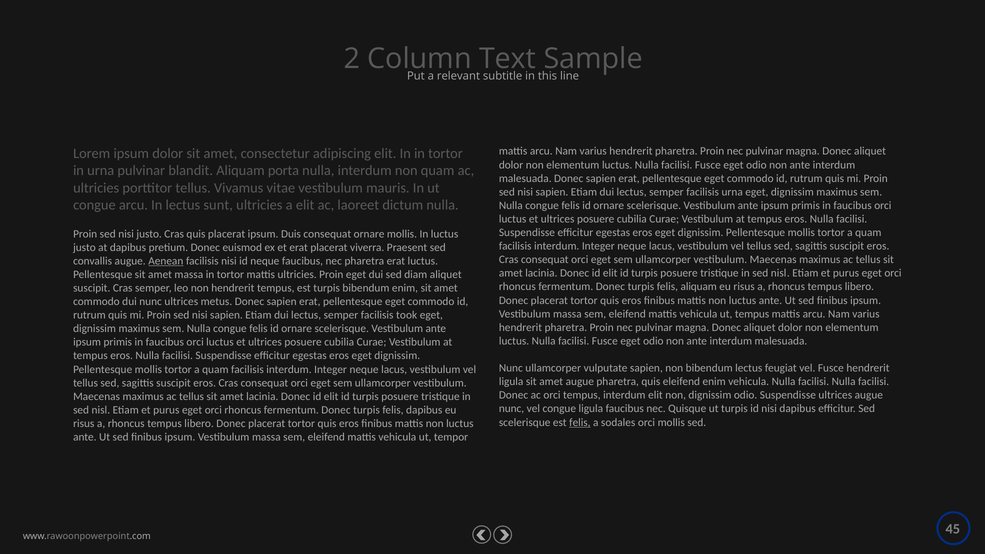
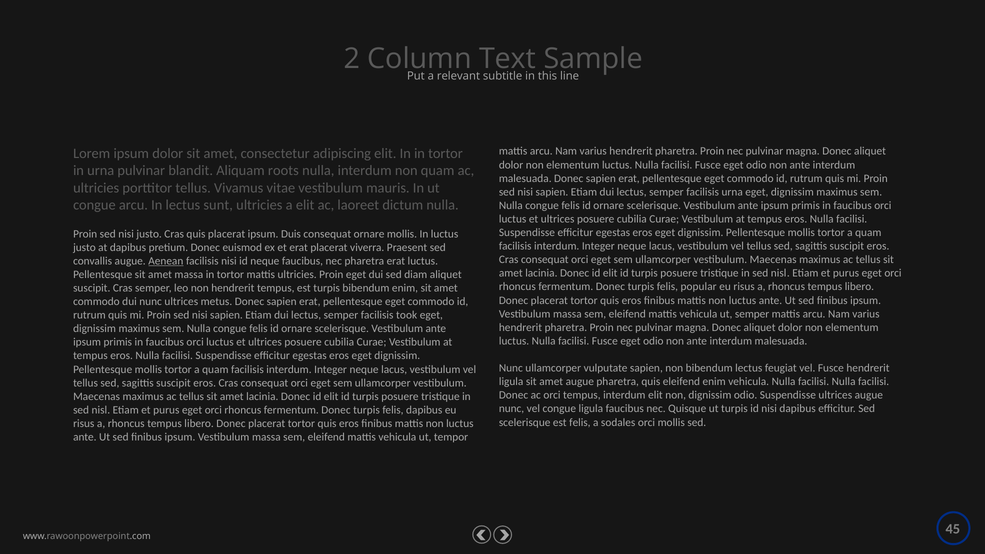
porta: porta -> roots
felis aliquam: aliquam -> popular
ut tempus: tempus -> semper
felis at (580, 422) underline: present -> none
